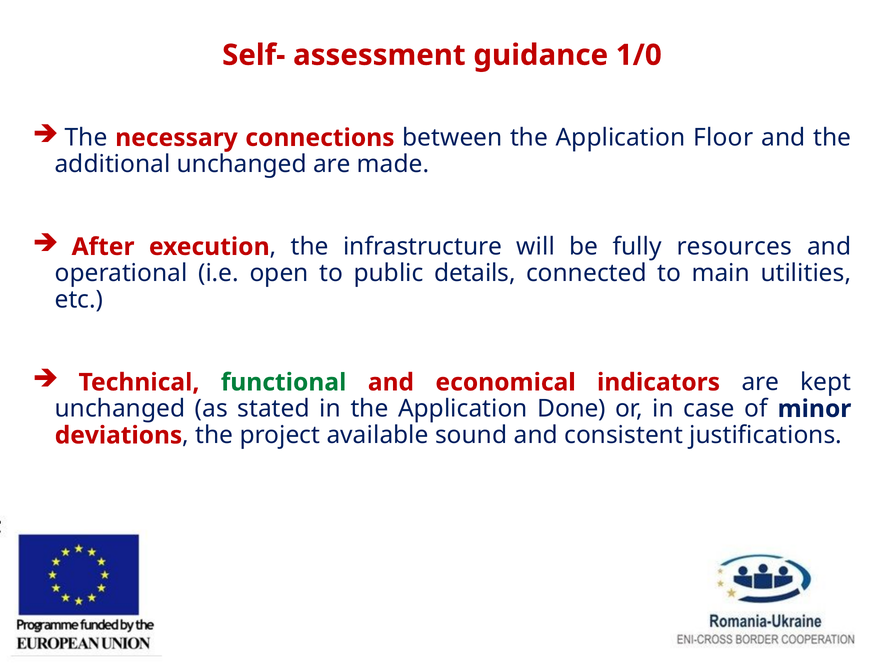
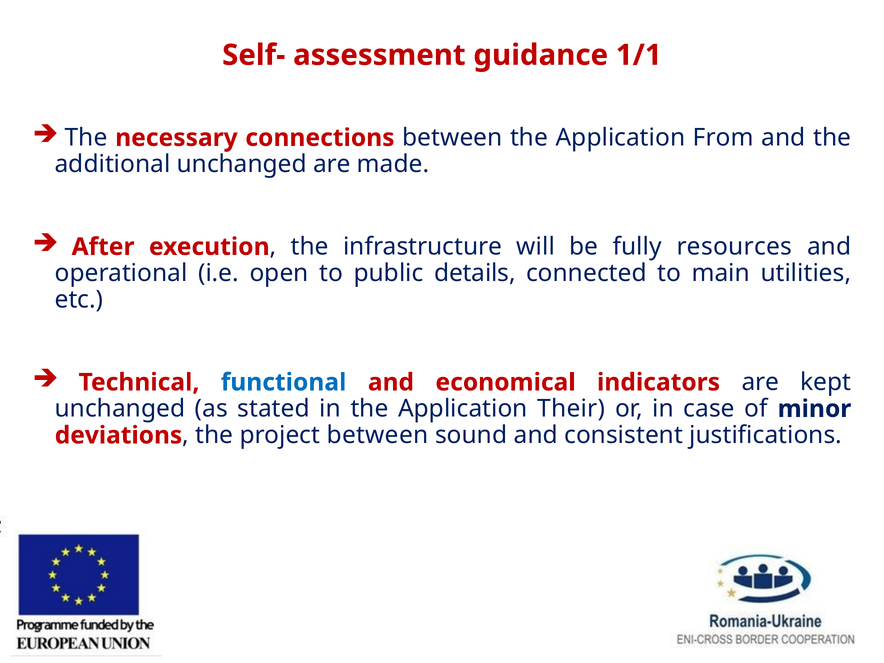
1/0: 1/0 -> 1/1
Floor: Floor -> From
functional colour: green -> blue
Done: Done -> Their
project available: available -> between
